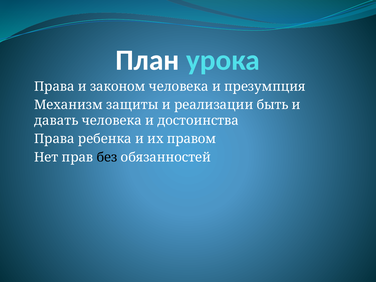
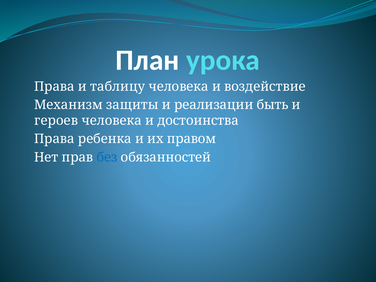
законом: законом -> таблицу
презумпция: презумпция -> воздействие
давать: давать -> героев
без colour: black -> blue
